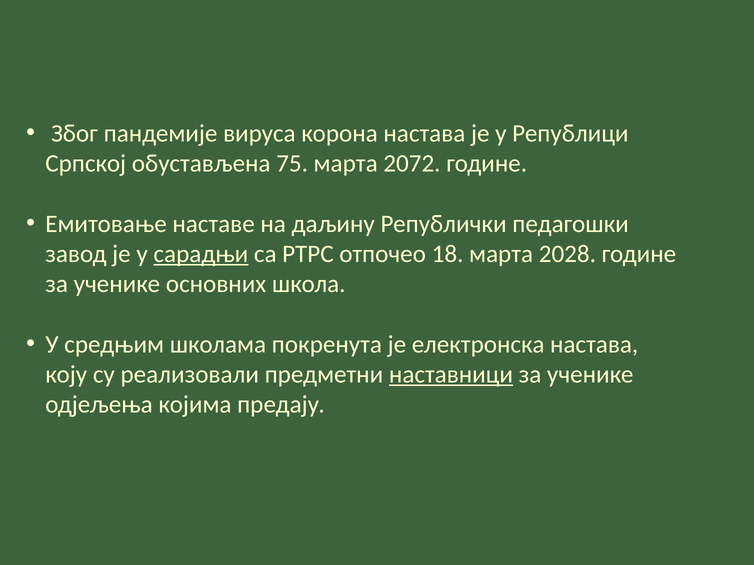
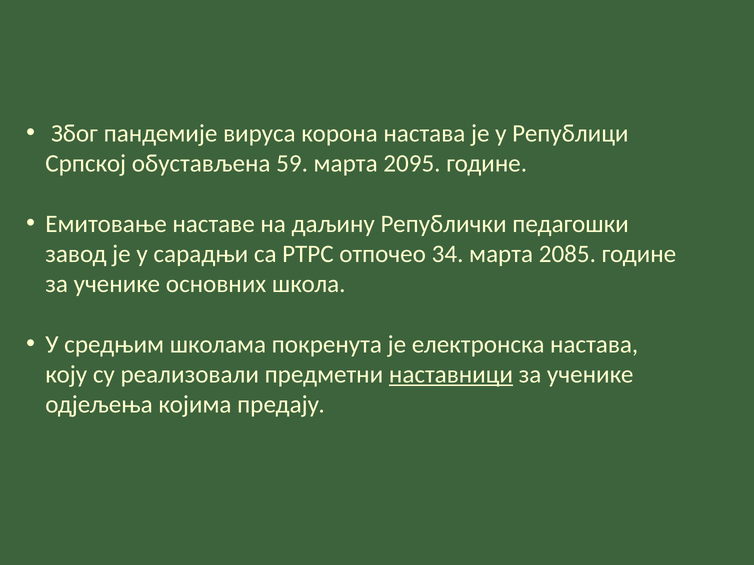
75: 75 -> 59
2072: 2072 -> 2095
сарадњи underline: present -> none
18: 18 -> 34
2028: 2028 -> 2085
